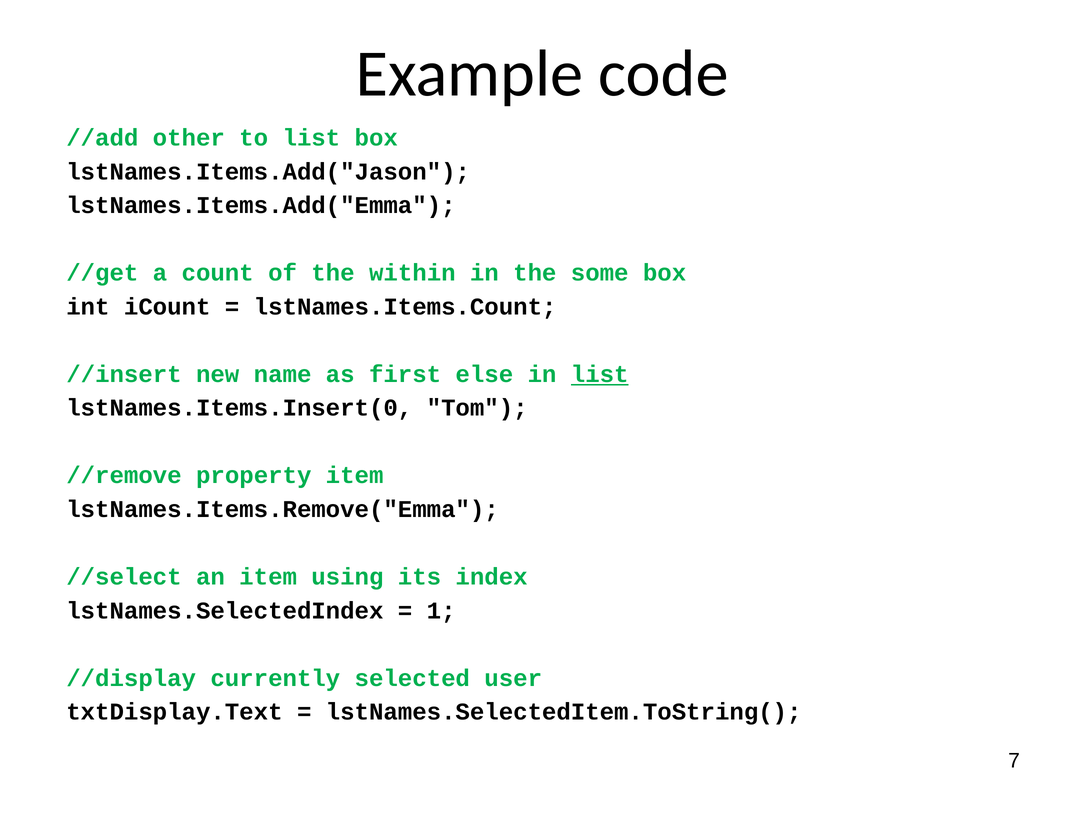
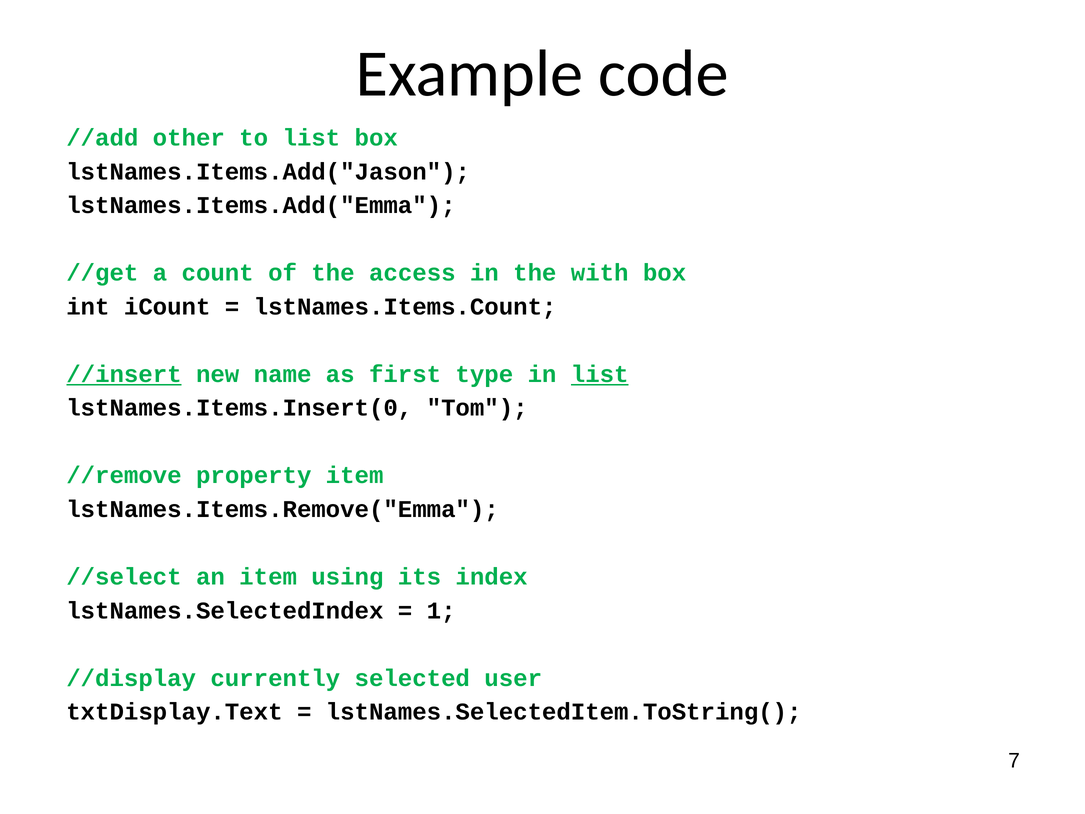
within: within -> access
some: some -> with
//insert underline: none -> present
else: else -> type
